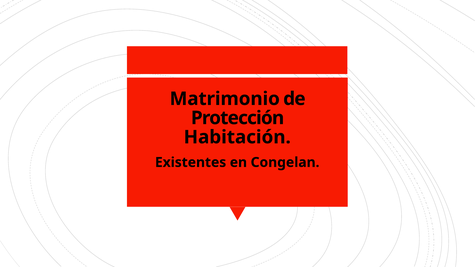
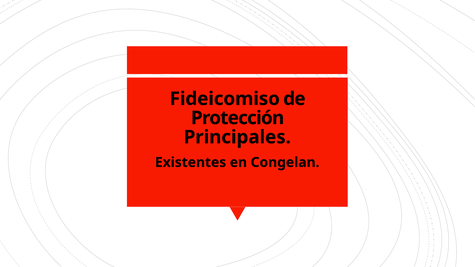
Matrimonio: Matrimonio -> Fideicomiso
Habitación: Habitación -> Principales
